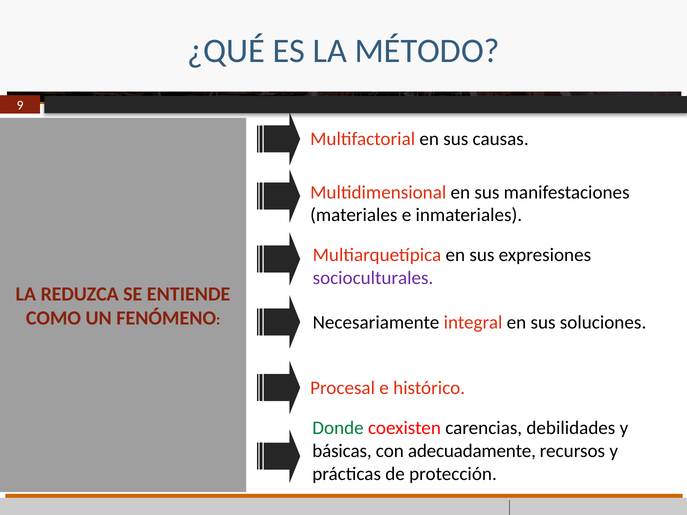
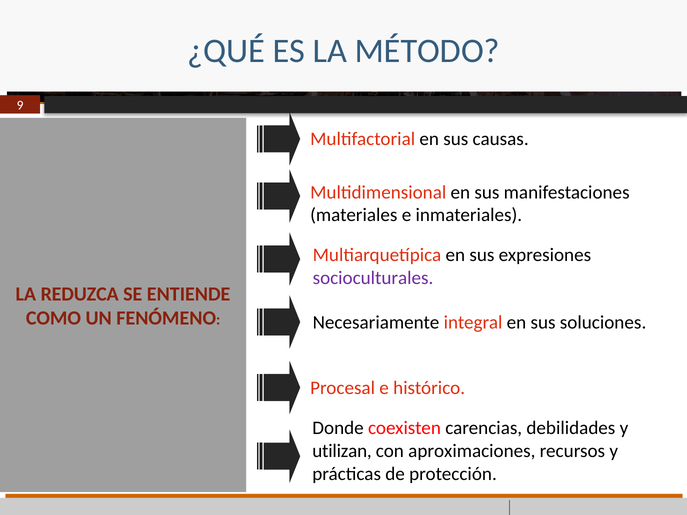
Donde colour: green -> black
básicas: básicas -> utilizan
adecuadamente: adecuadamente -> aproximaciones
